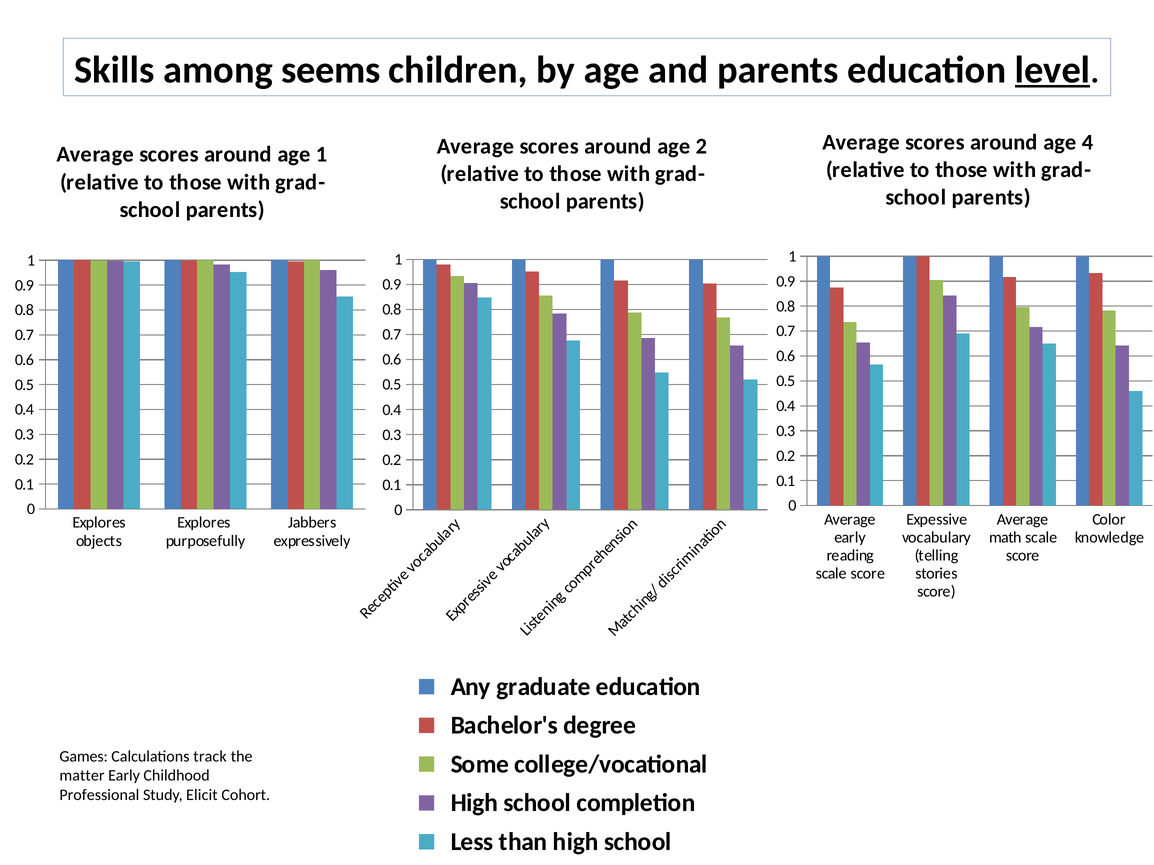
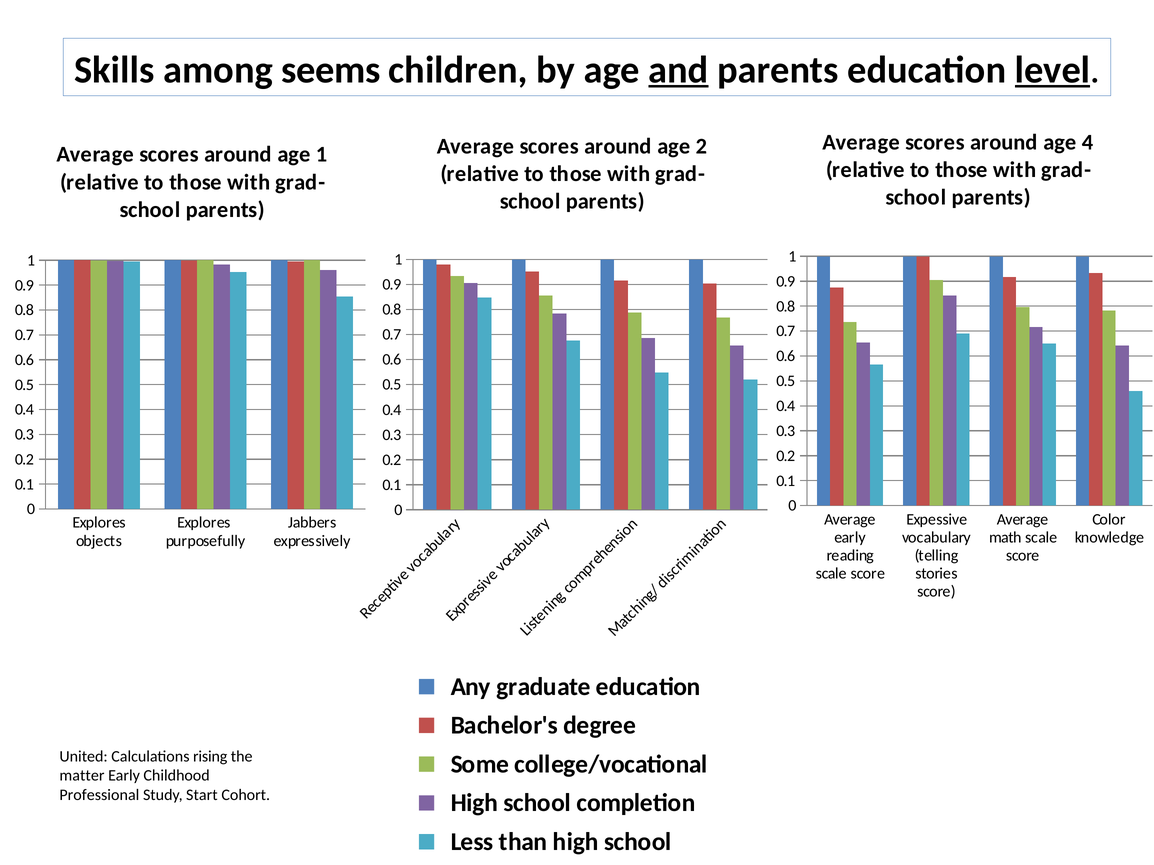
and underline: none -> present
Games: Games -> United
track: track -> rising
Elicit: Elicit -> Start
